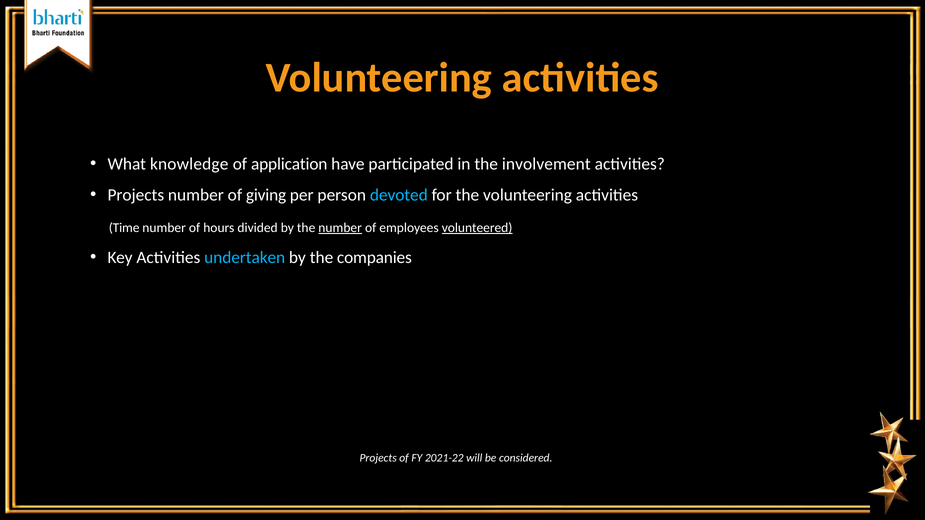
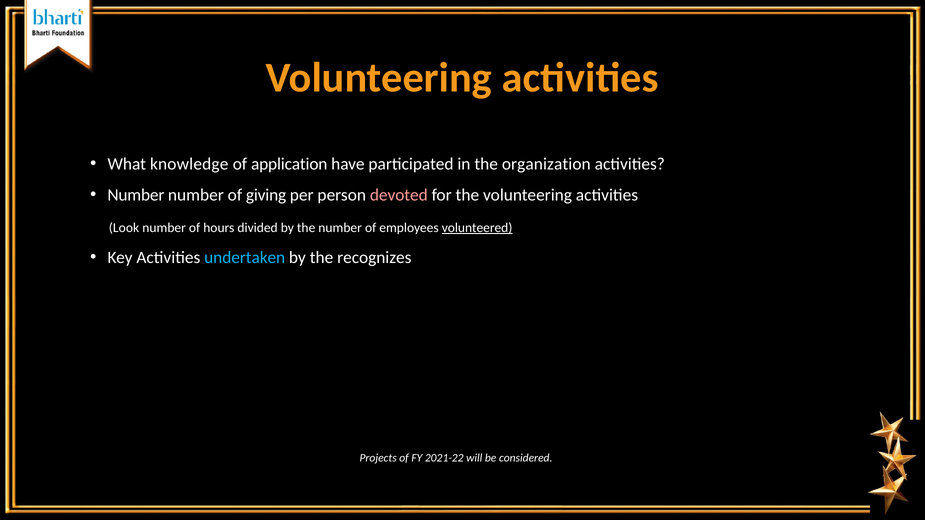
involvement: involvement -> organization
Projects at (136, 195): Projects -> Number
devoted colour: light blue -> pink
Time: Time -> Look
number at (340, 228) underline: present -> none
companies: companies -> recognizes
